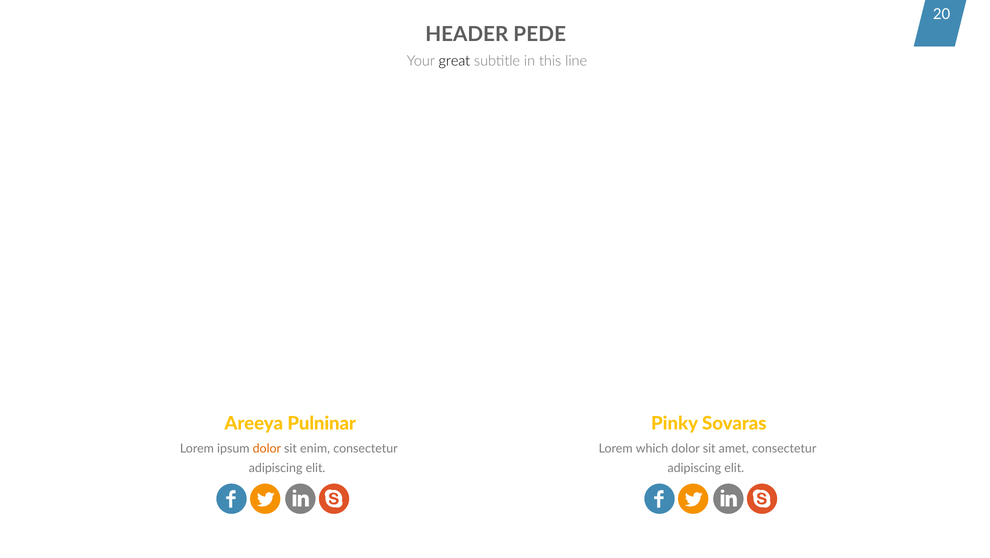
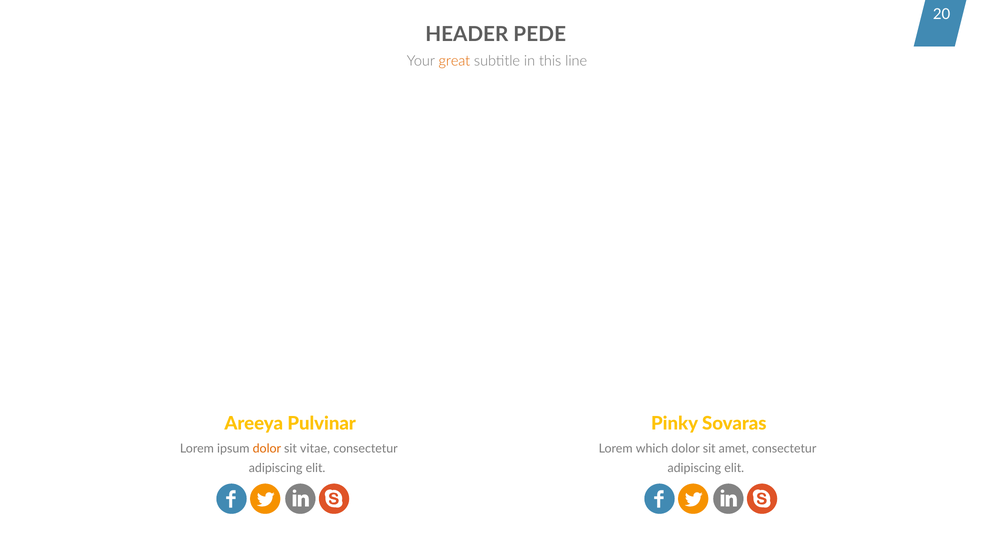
great colour: black -> orange
Pulninar: Pulninar -> Pulvinar
enim: enim -> vitae
